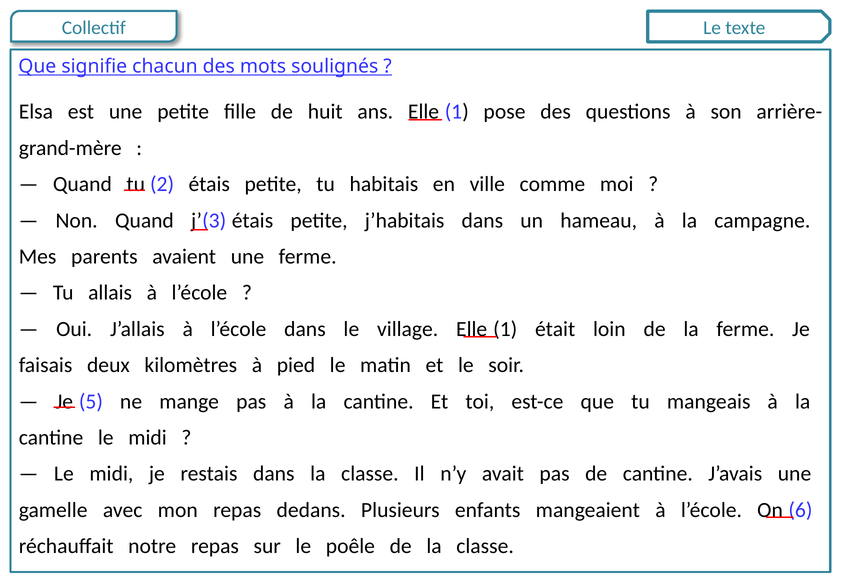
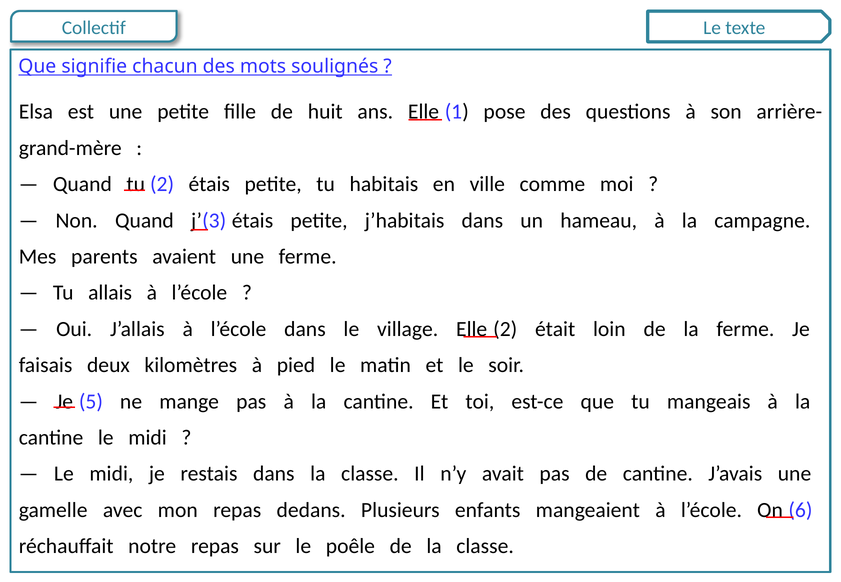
village Elle 1: 1 -> 2
